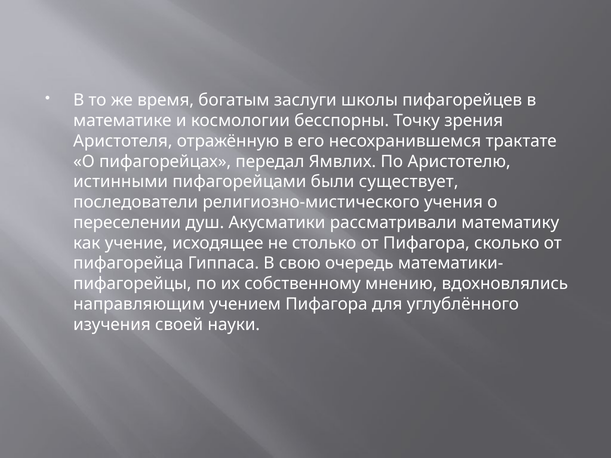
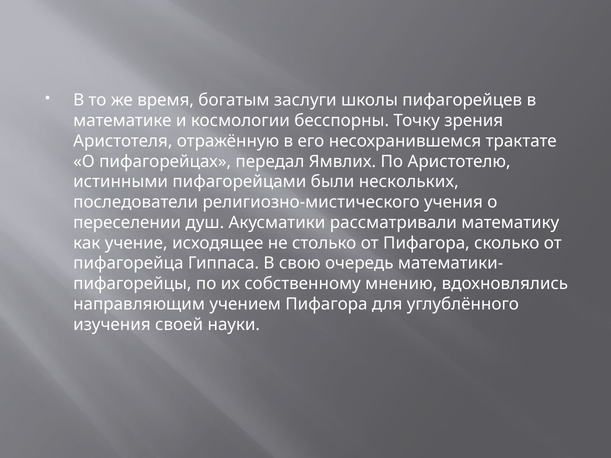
существует: существует -> нескольких
